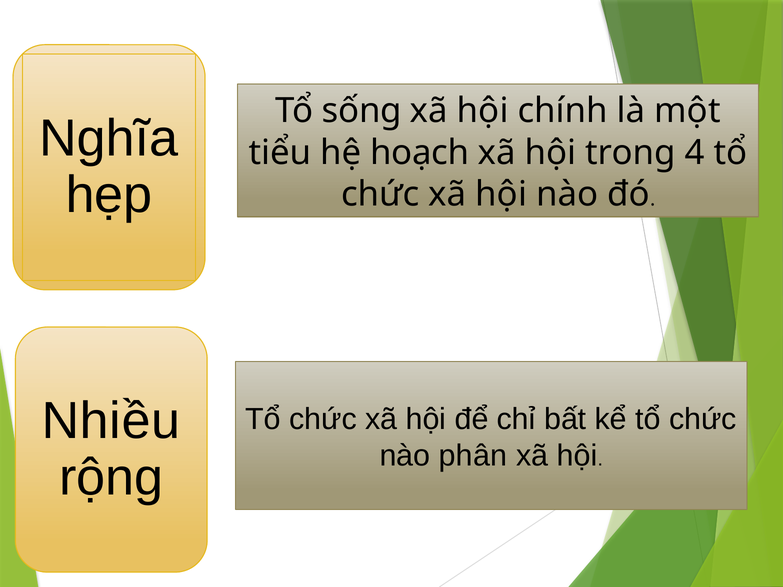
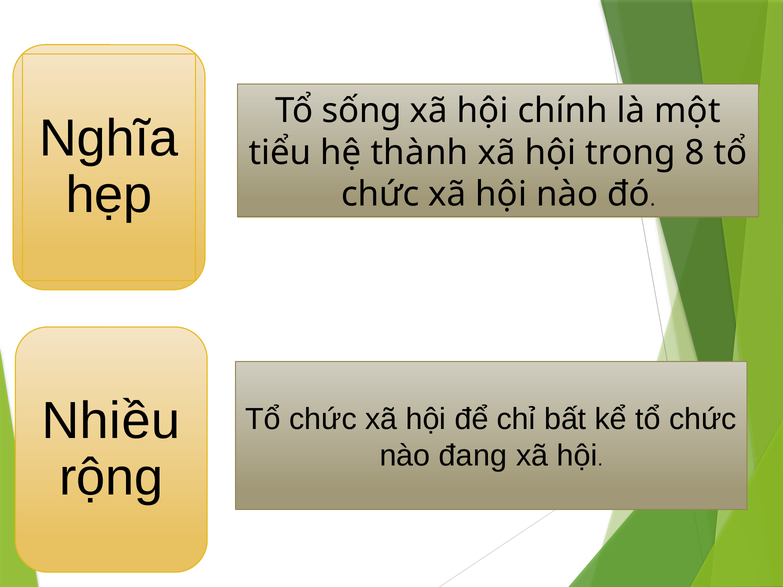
hoạch: hoạch -> thành
4: 4 -> 8
phân: phân -> đang
